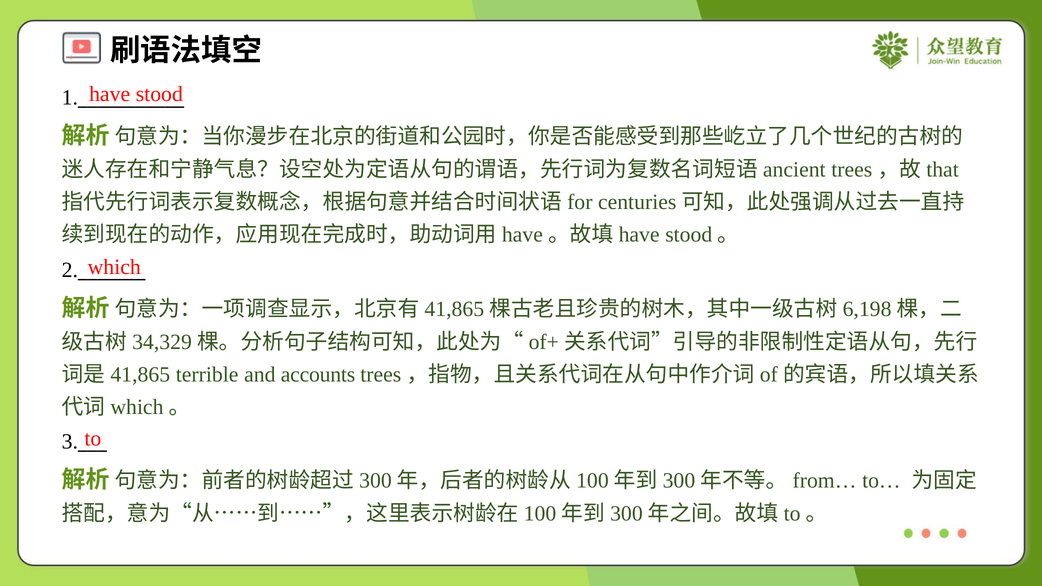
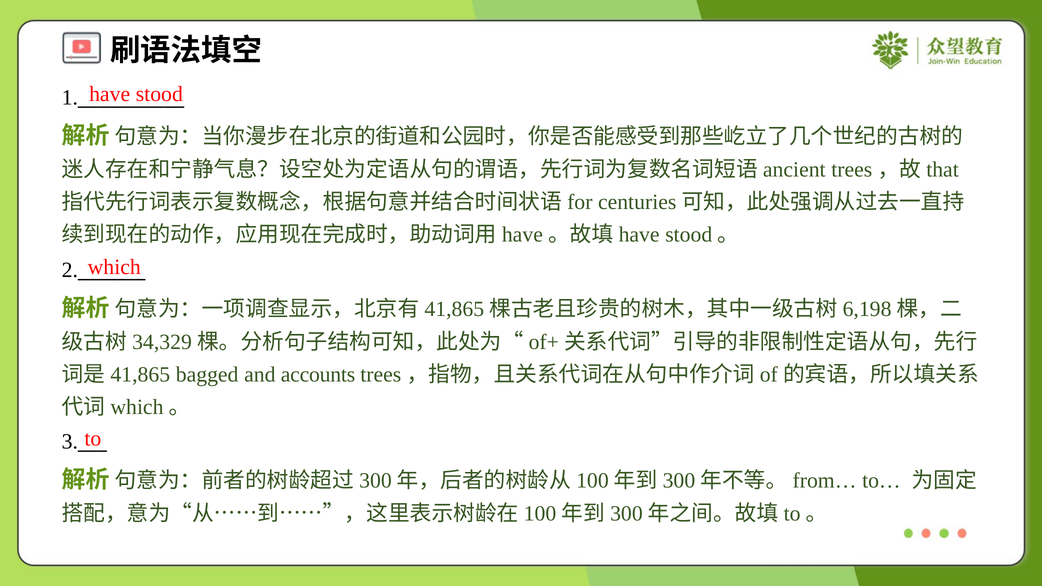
terrible: terrible -> bagged
